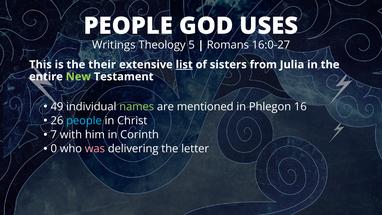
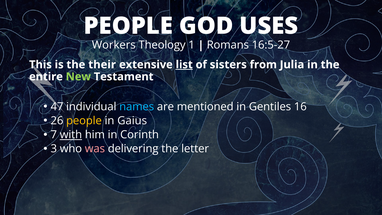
Writings: Writings -> Workers
5: 5 -> 1
16:0-27: 16:0-27 -> 16:5-27
49: 49 -> 47
names colour: light green -> light blue
Phlegon: Phlegon -> Gentiles
people at (84, 121) colour: light blue -> yellow
Christ: Christ -> Gaius
with underline: none -> present
0: 0 -> 3
